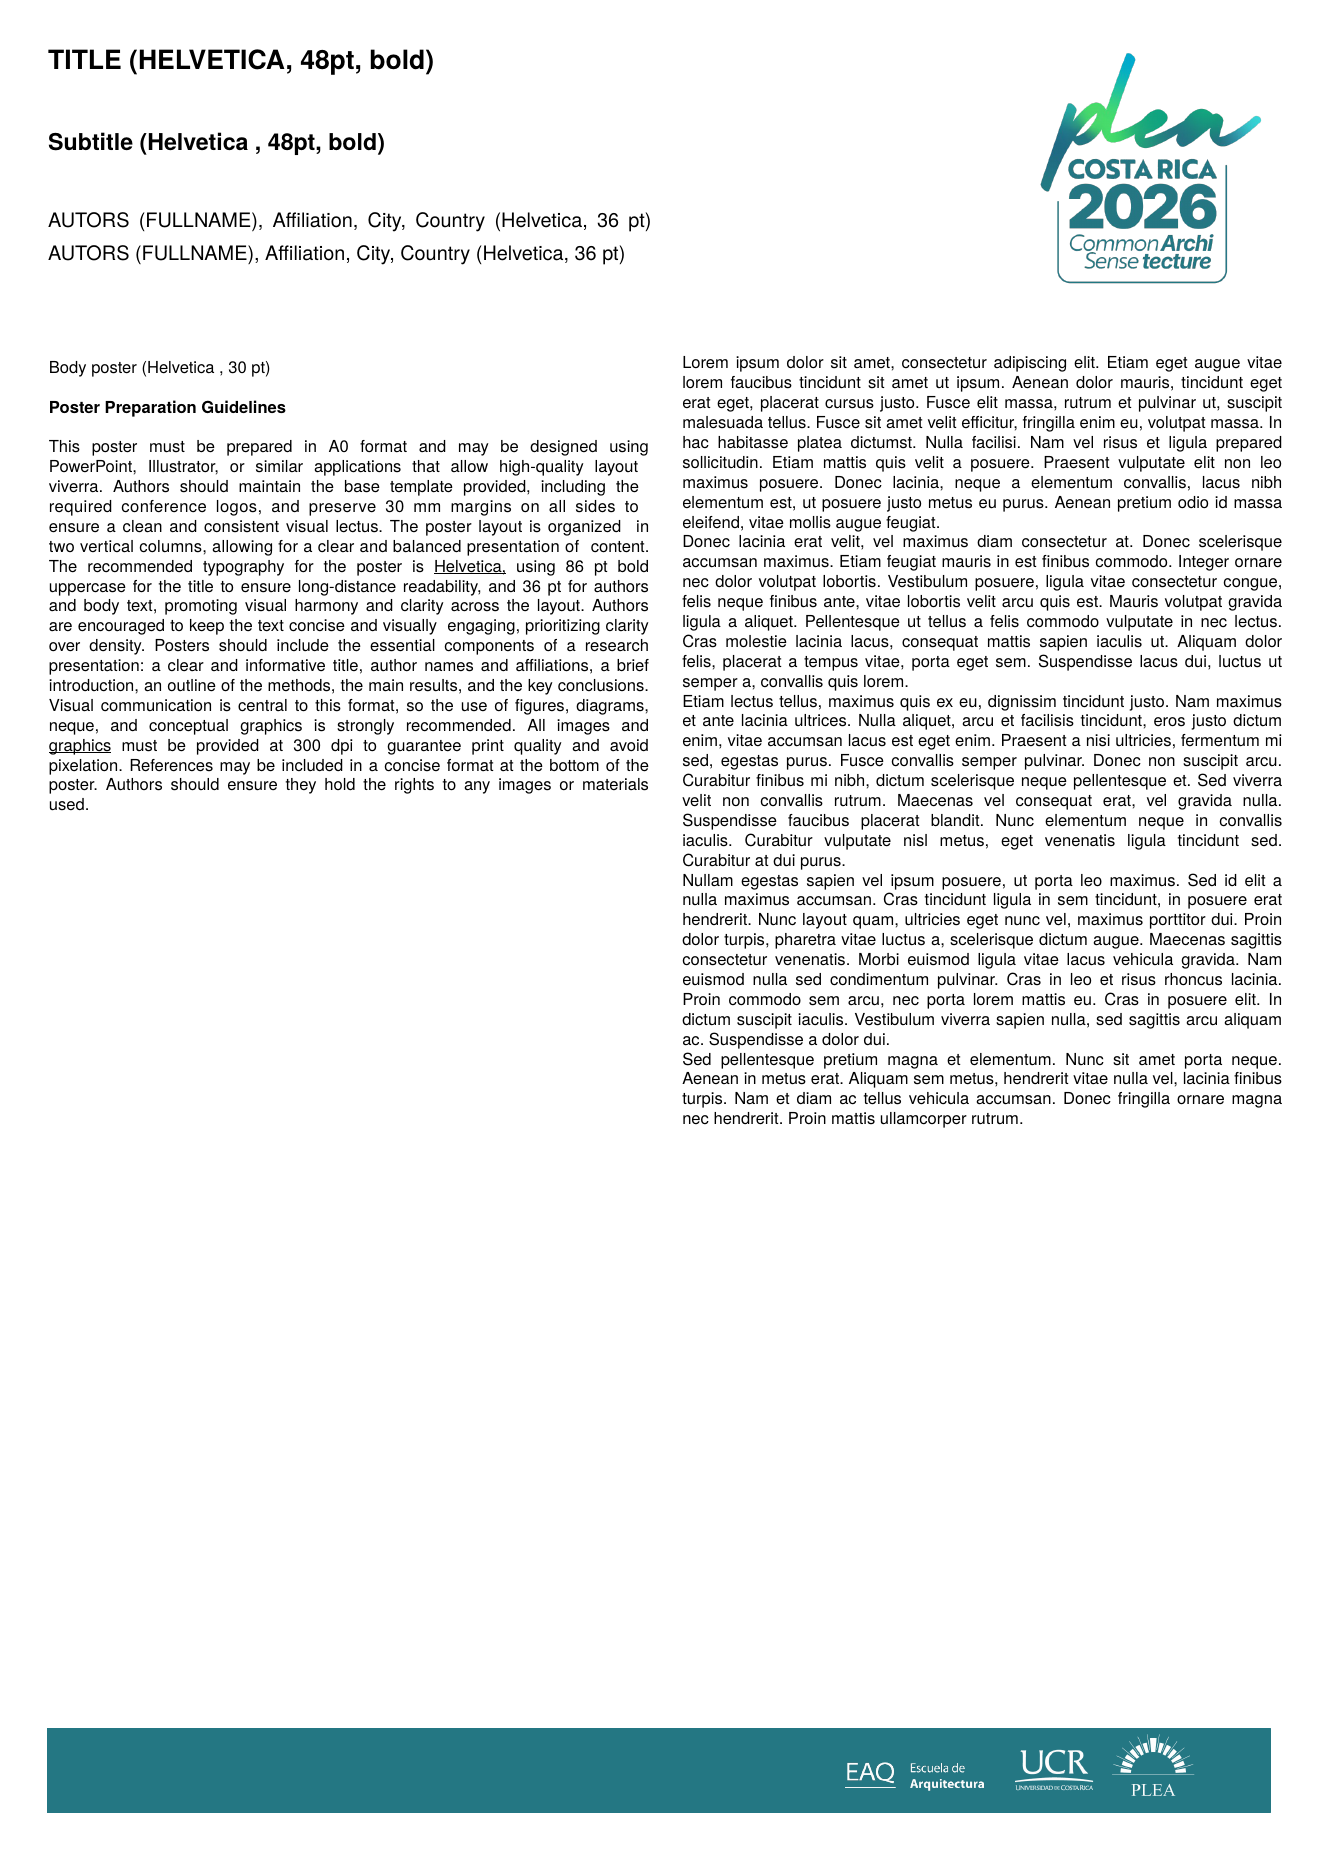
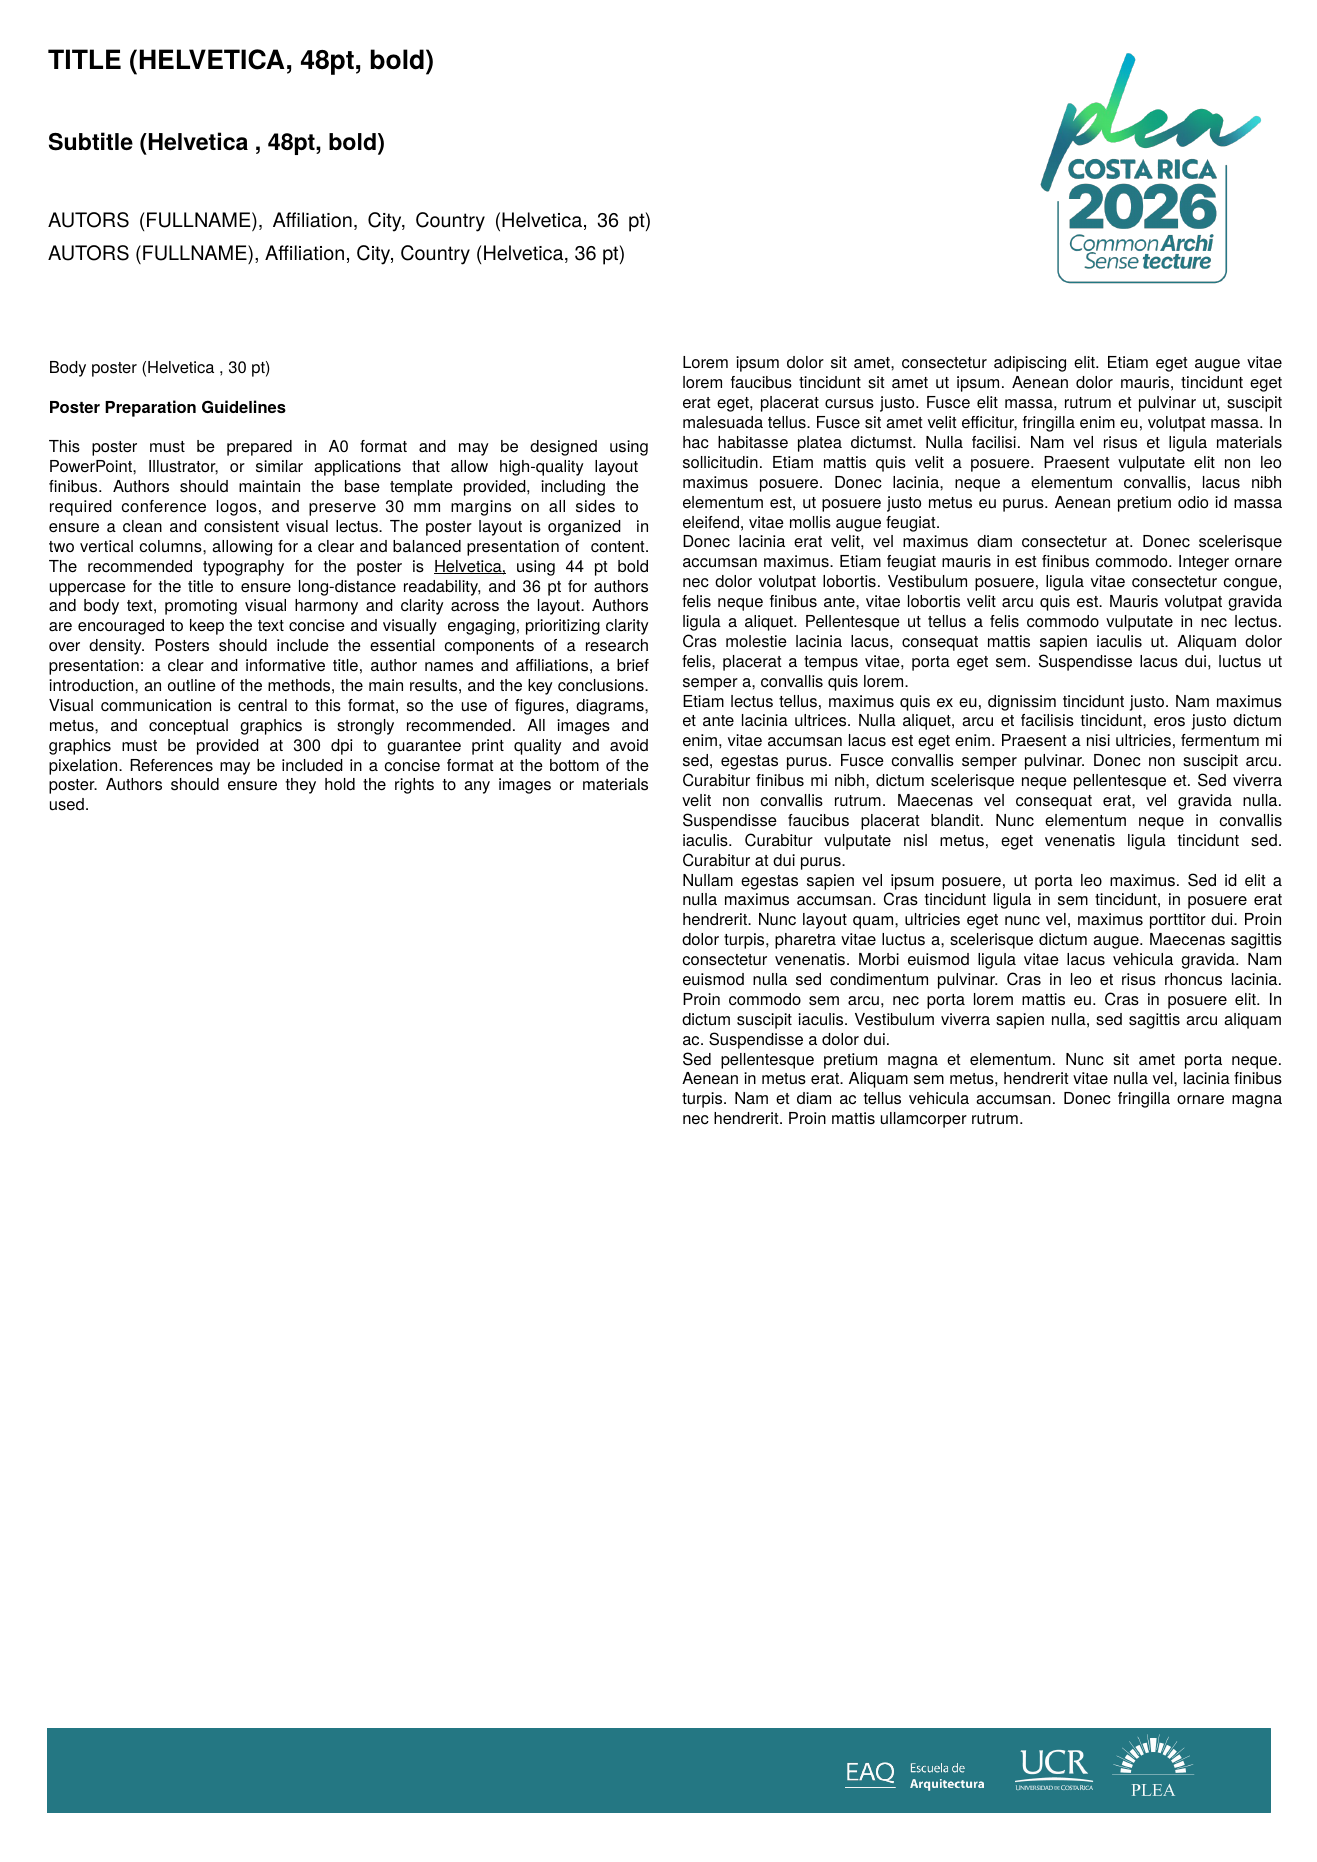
ligula prepared: prepared -> materials
viverra at (76, 487): viverra -> finibus
86: 86 -> 44
neque at (74, 726): neque -> metus
graphics at (80, 746) underline: present -> none
